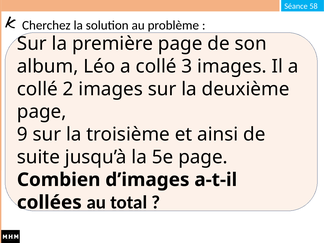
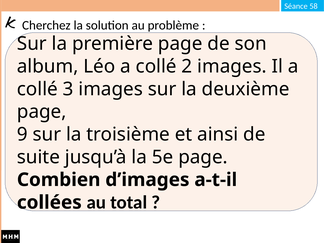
3: 3 -> 2
2: 2 -> 3
